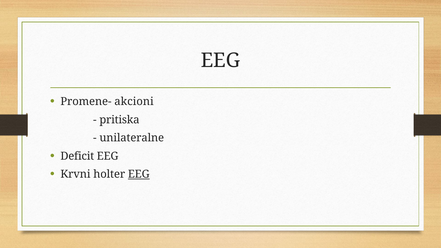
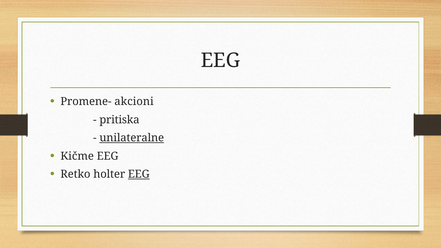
unilateralne underline: none -> present
Deficit: Deficit -> Kičme
Krvni: Krvni -> Retko
